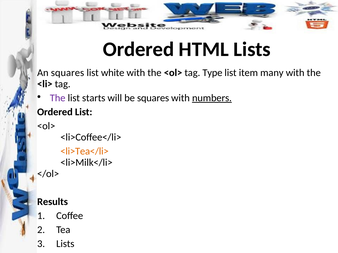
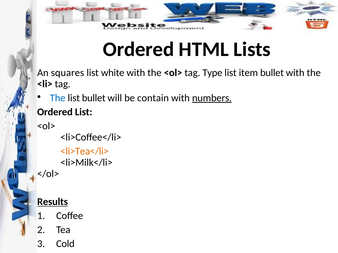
item many: many -> bullet
The at (58, 98) colour: purple -> blue
list starts: starts -> bullet
be squares: squares -> contain
Results underline: none -> present
Lists at (65, 244): Lists -> Cold
